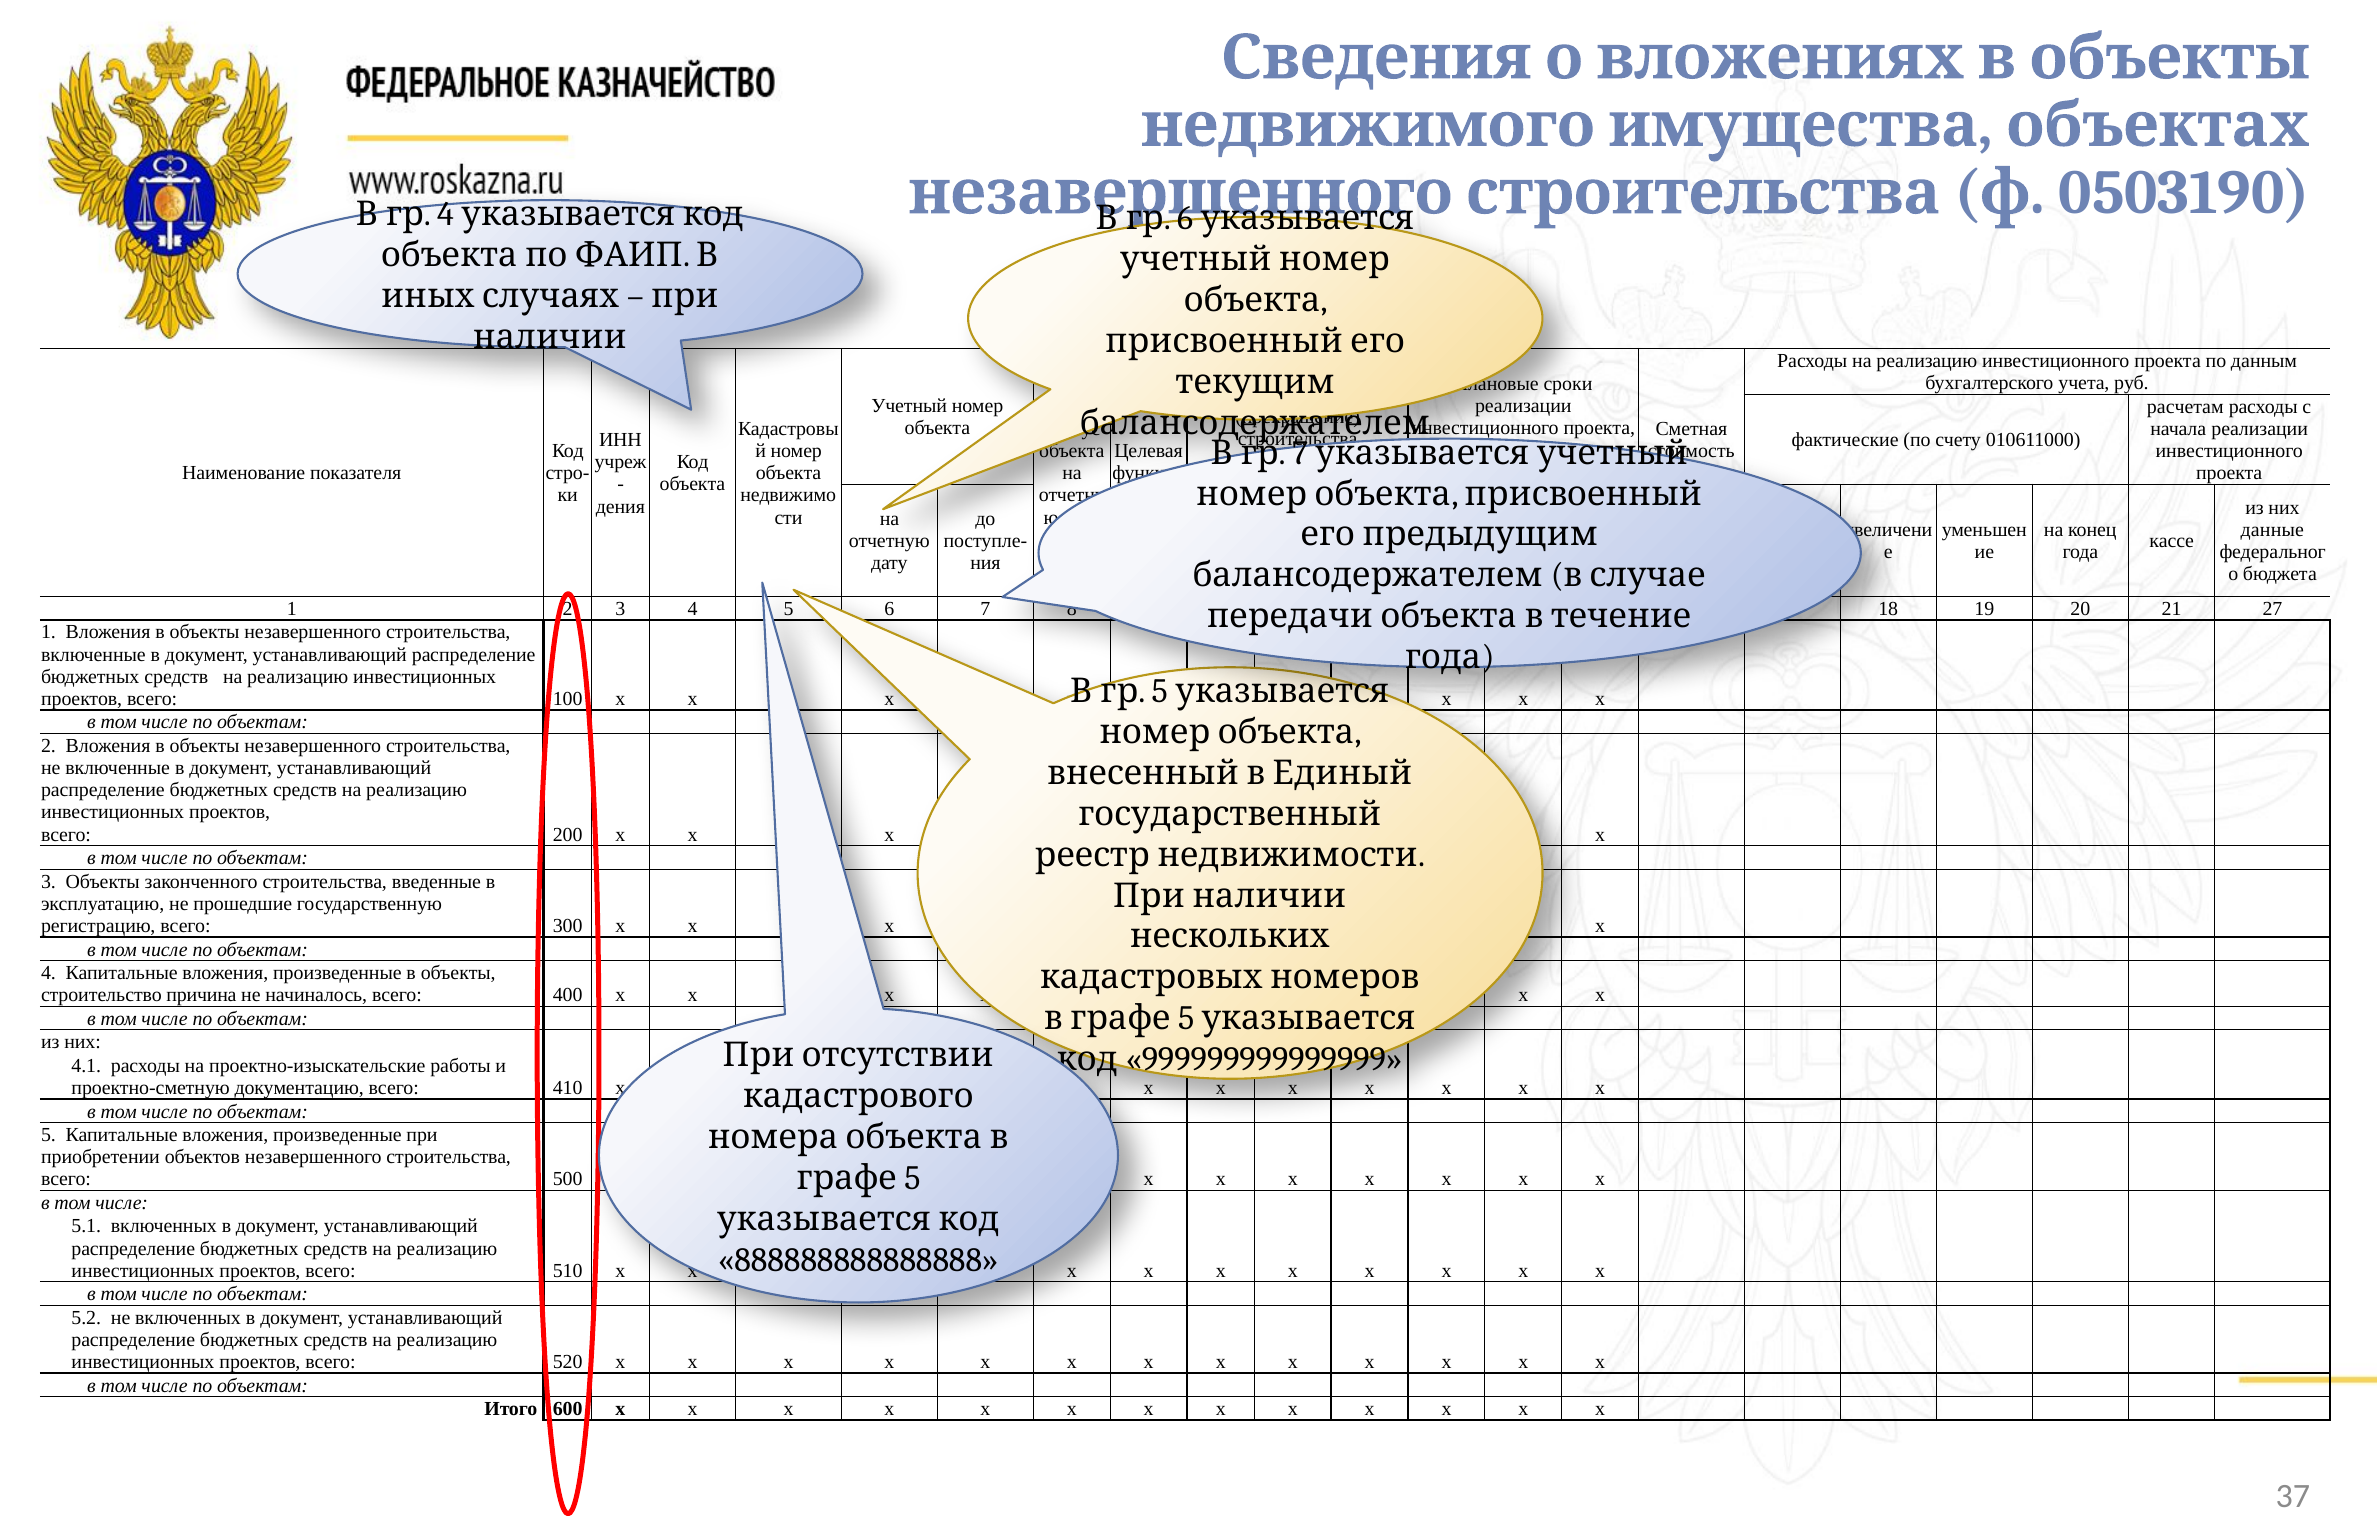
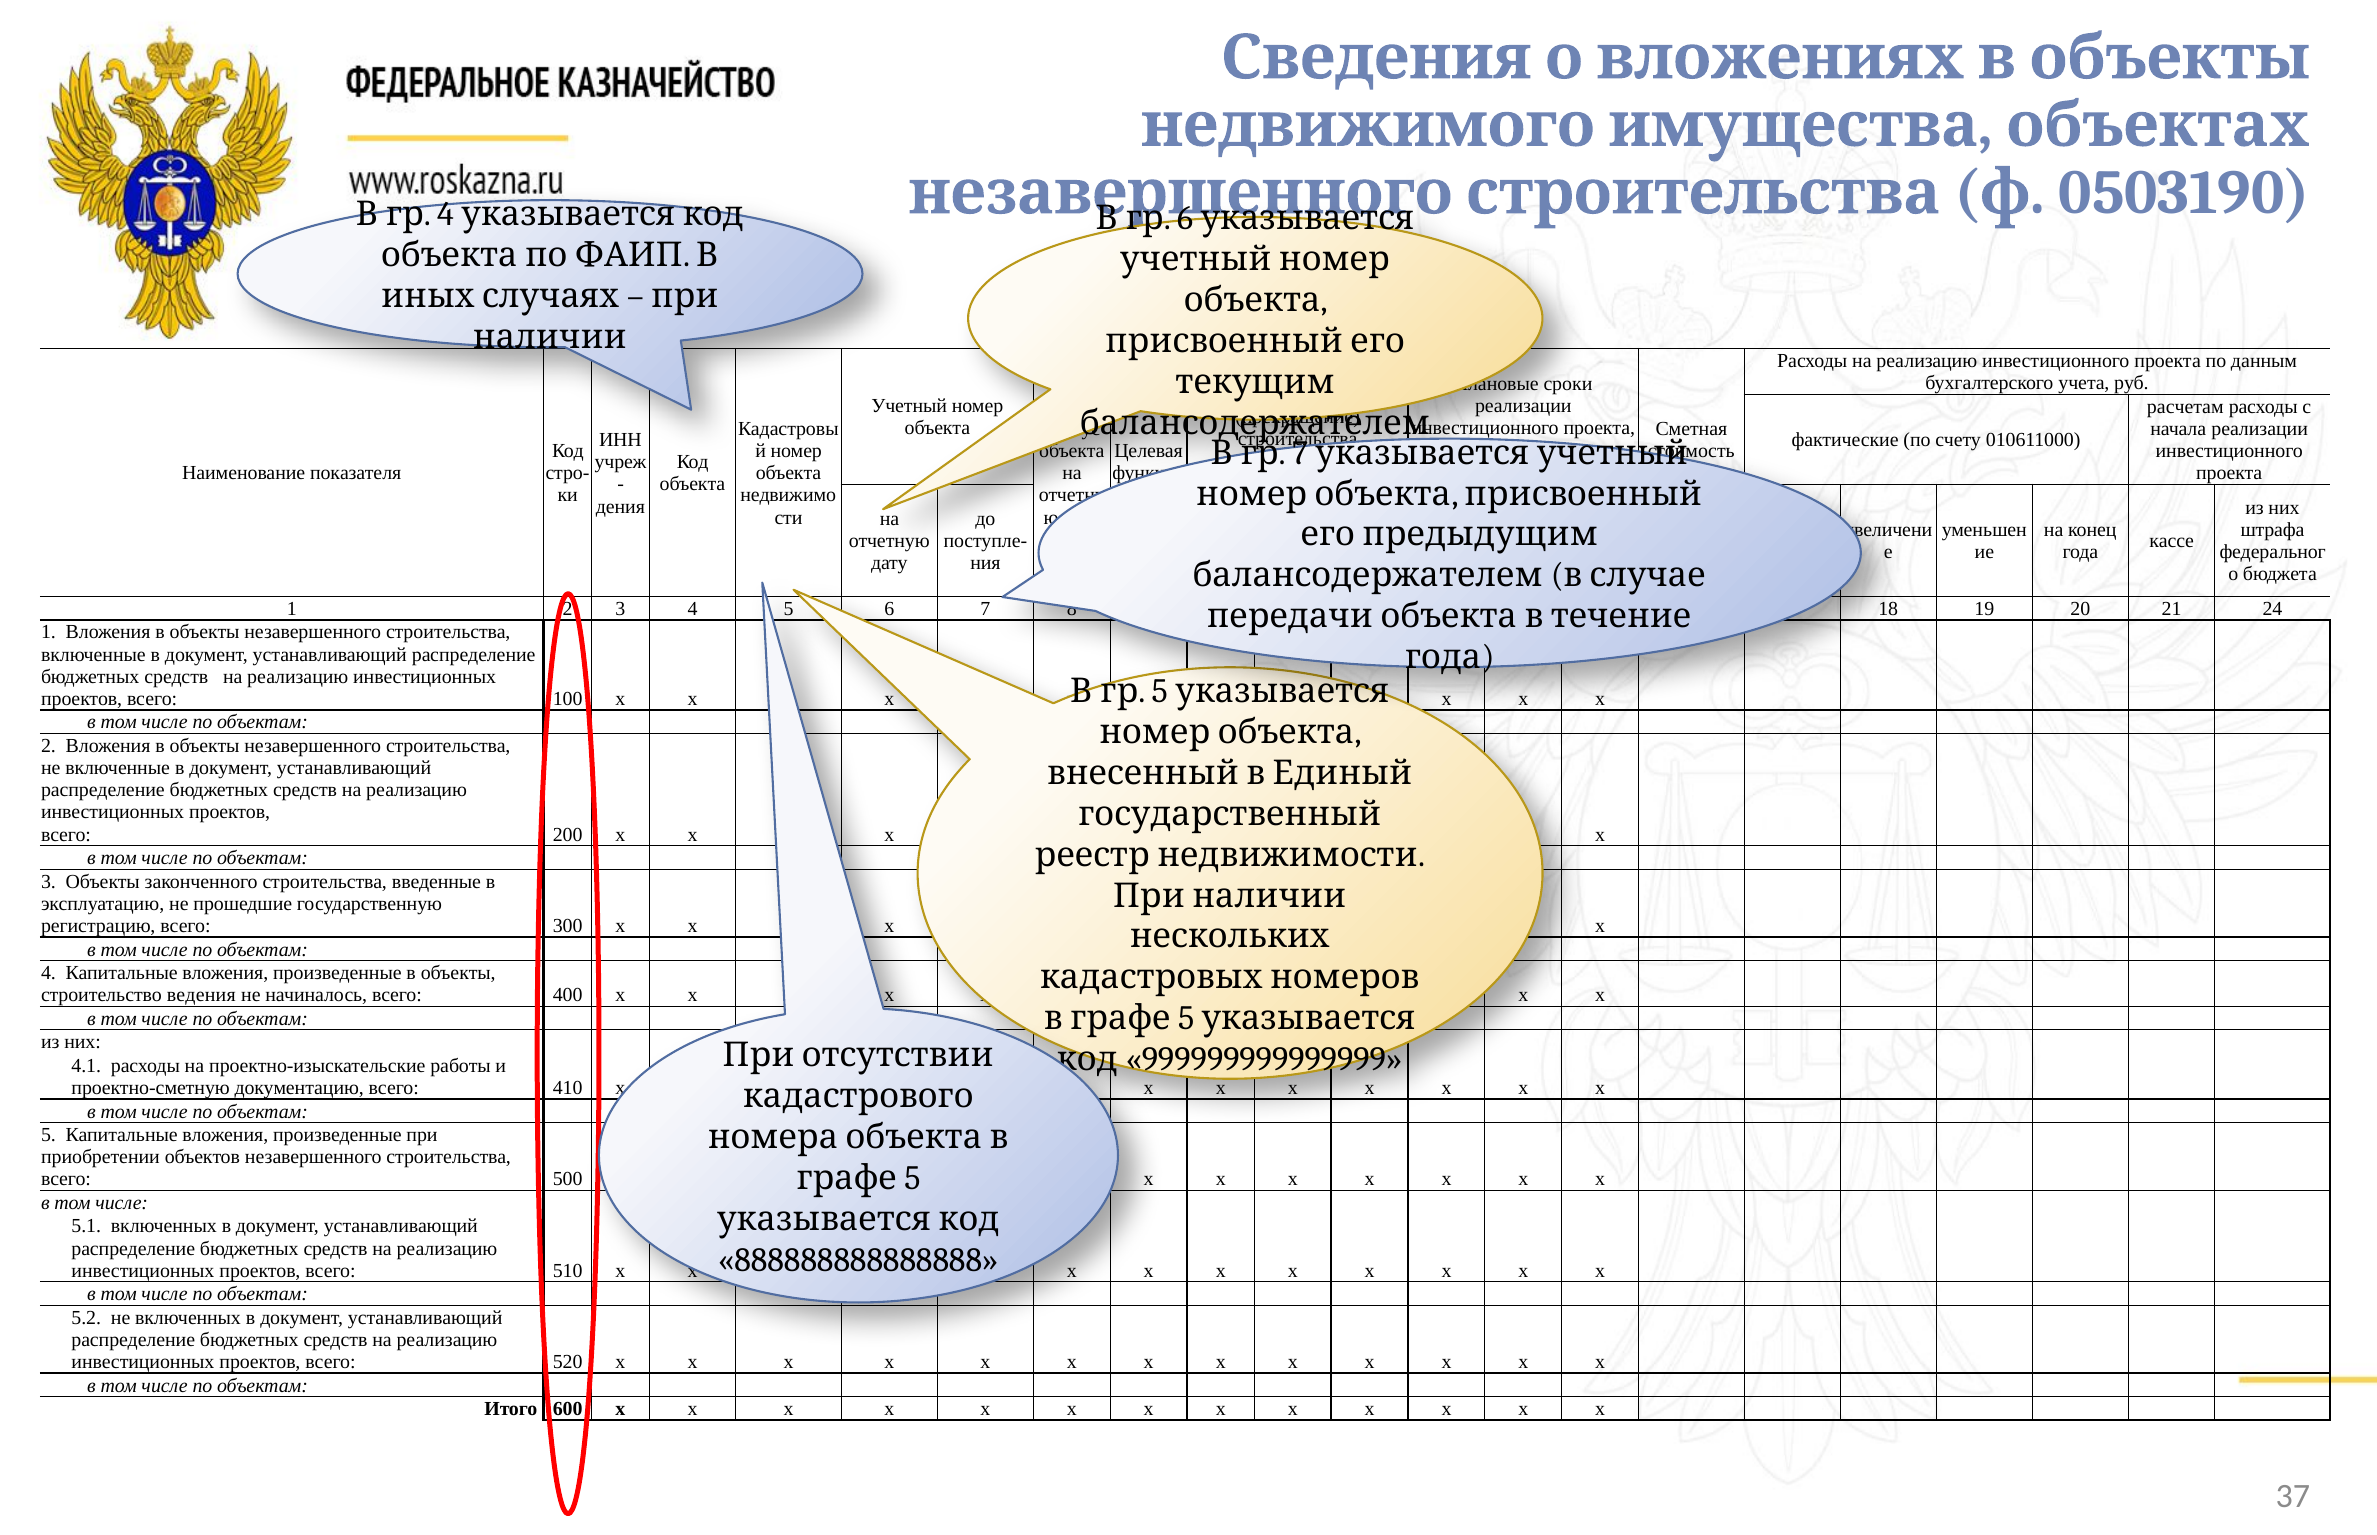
данные: данные -> штрафа
27: 27 -> 24
причина: причина -> ведения
